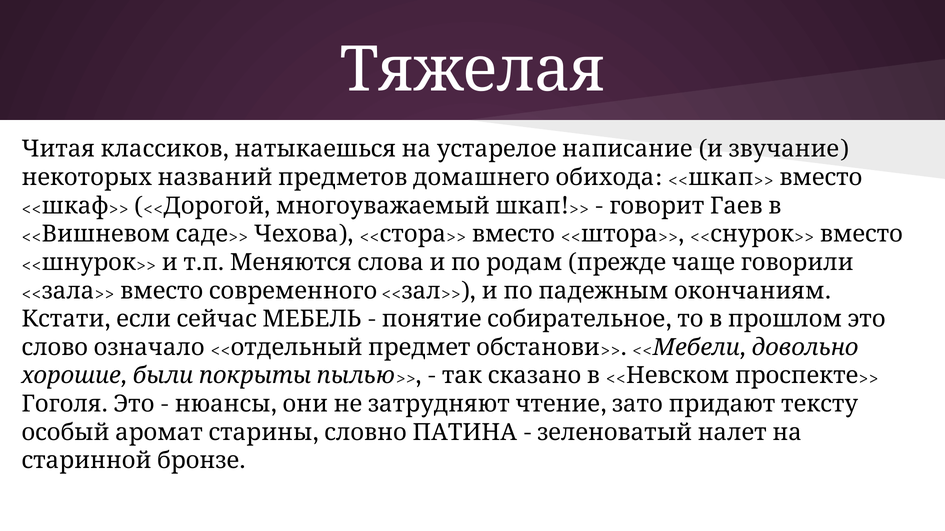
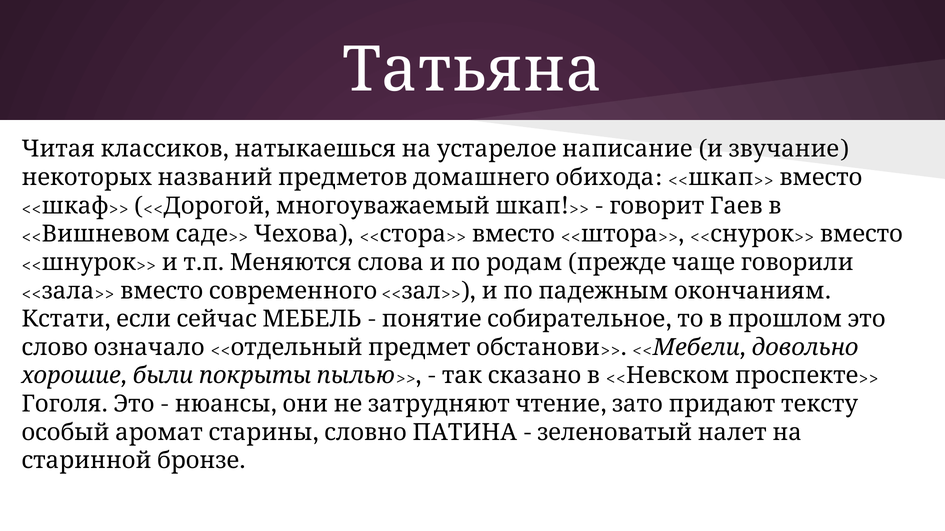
Тяжелая: Тяжелая -> Татьяна
